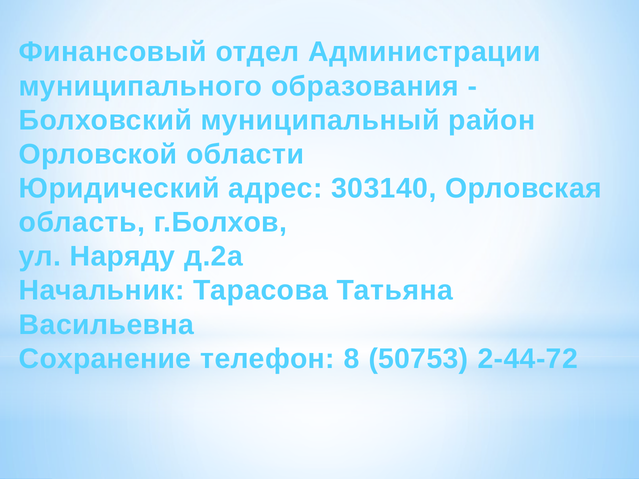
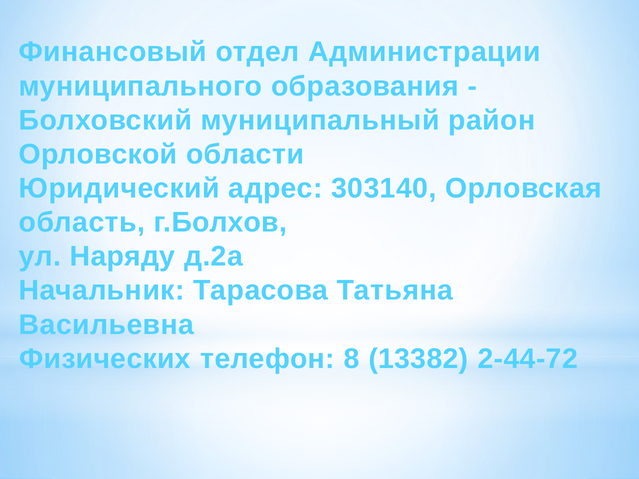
Сохранение: Сохранение -> Физических
50753: 50753 -> 13382
